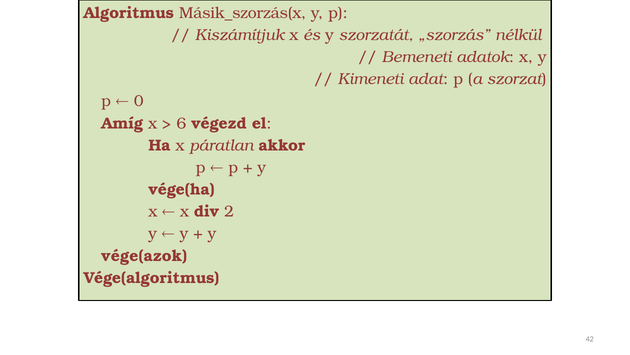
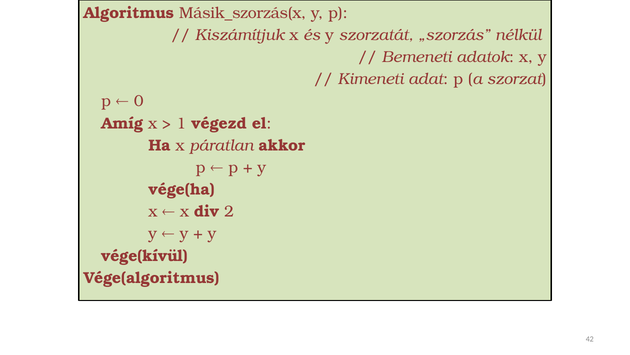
6: 6 -> 1
vége(azok: vége(azok -> vége(kívül
